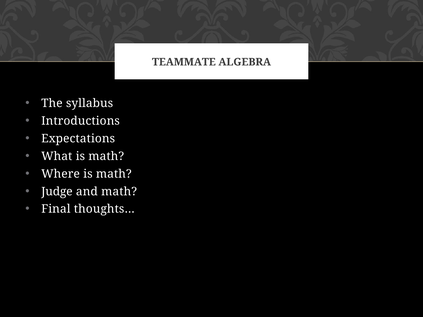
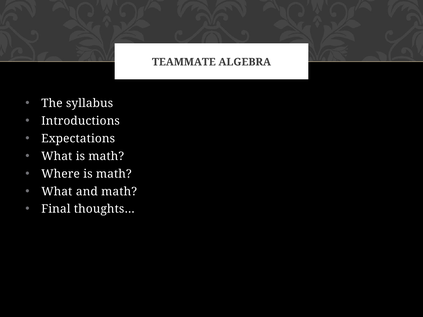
Judge at (57, 192): Judge -> What
